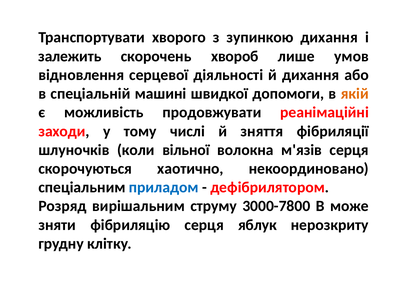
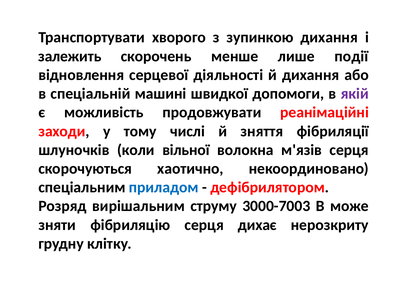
хвороб: хвороб -> менше
умов: умов -> події
якій colour: orange -> purple
3000-7800: 3000-7800 -> 3000-7003
яблук: яблук -> дихає
